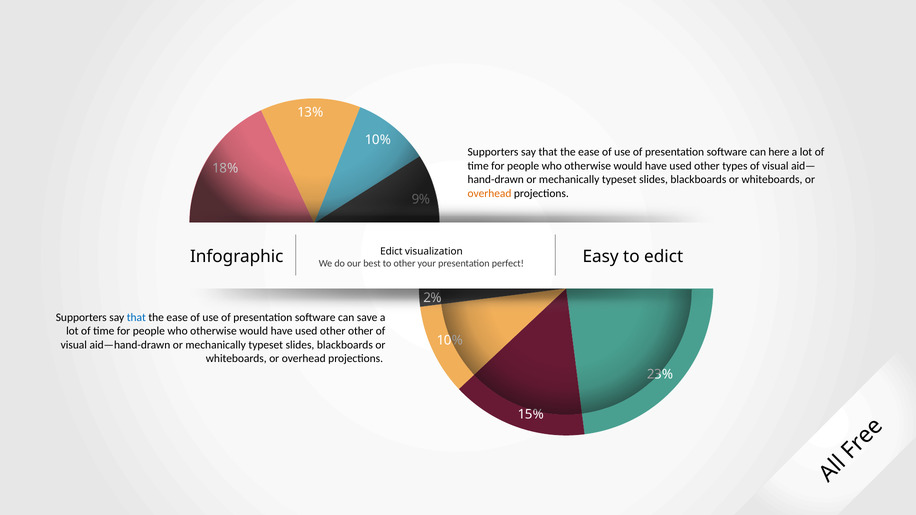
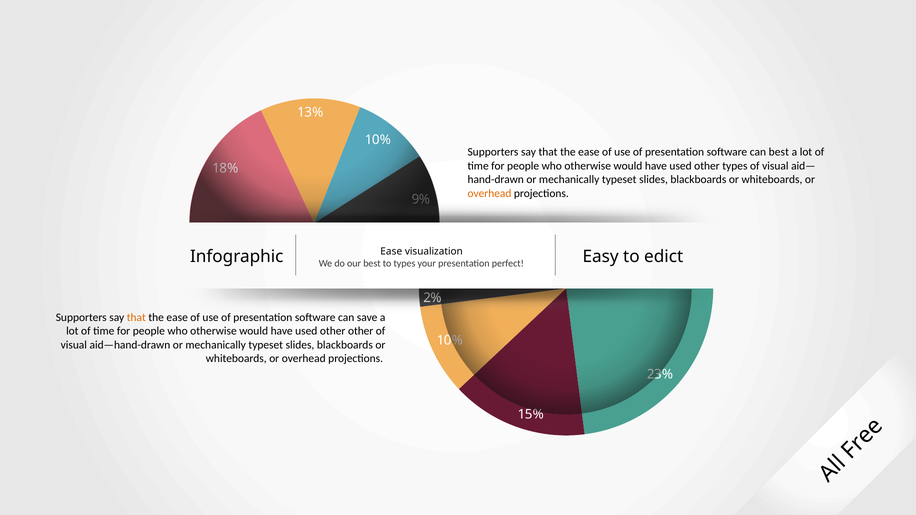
can here: here -> best
Infographic Edict: Edict -> Ease
to other: other -> types
that at (136, 317) colour: blue -> orange
